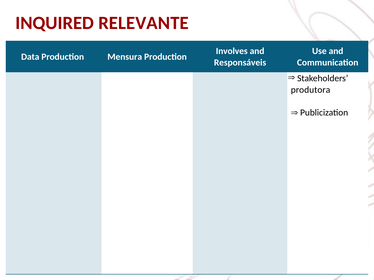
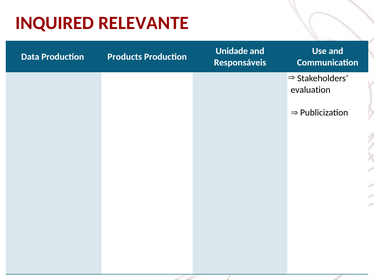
Involves: Involves -> Unidade
Mensura: Mensura -> Products
produtora: produtora -> evaluation
